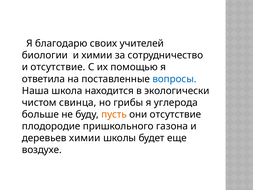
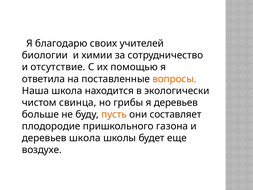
вопросы colour: blue -> orange
я углерода: углерода -> деревьев
они отсутствие: отсутствие -> составляет
деревьев химии: химии -> школа
